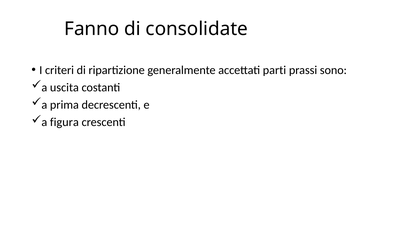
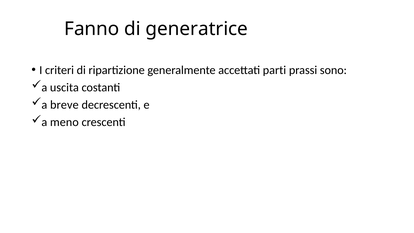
consolidate: consolidate -> generatrice
prima: prima -> breve
figura: figura -> meno
